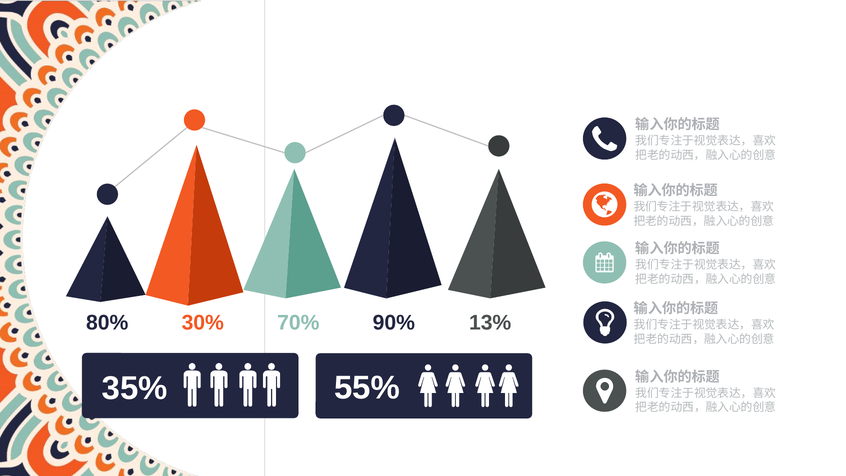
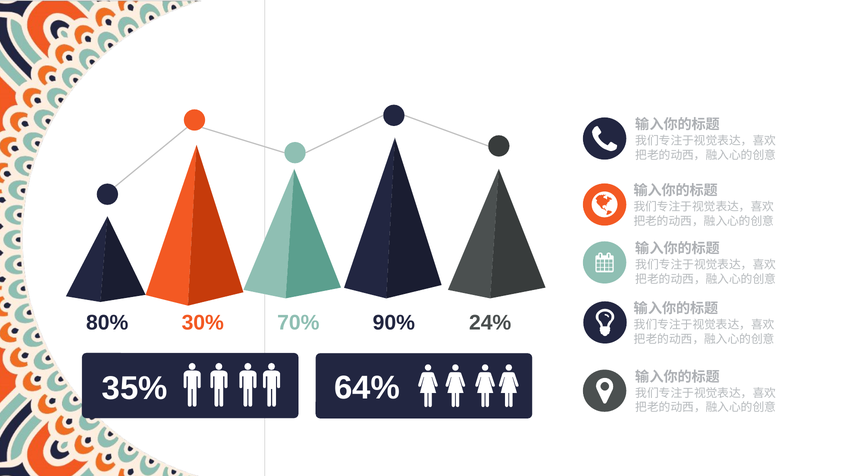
13%: 13% -> 24%
55%: 55% -> 64%
